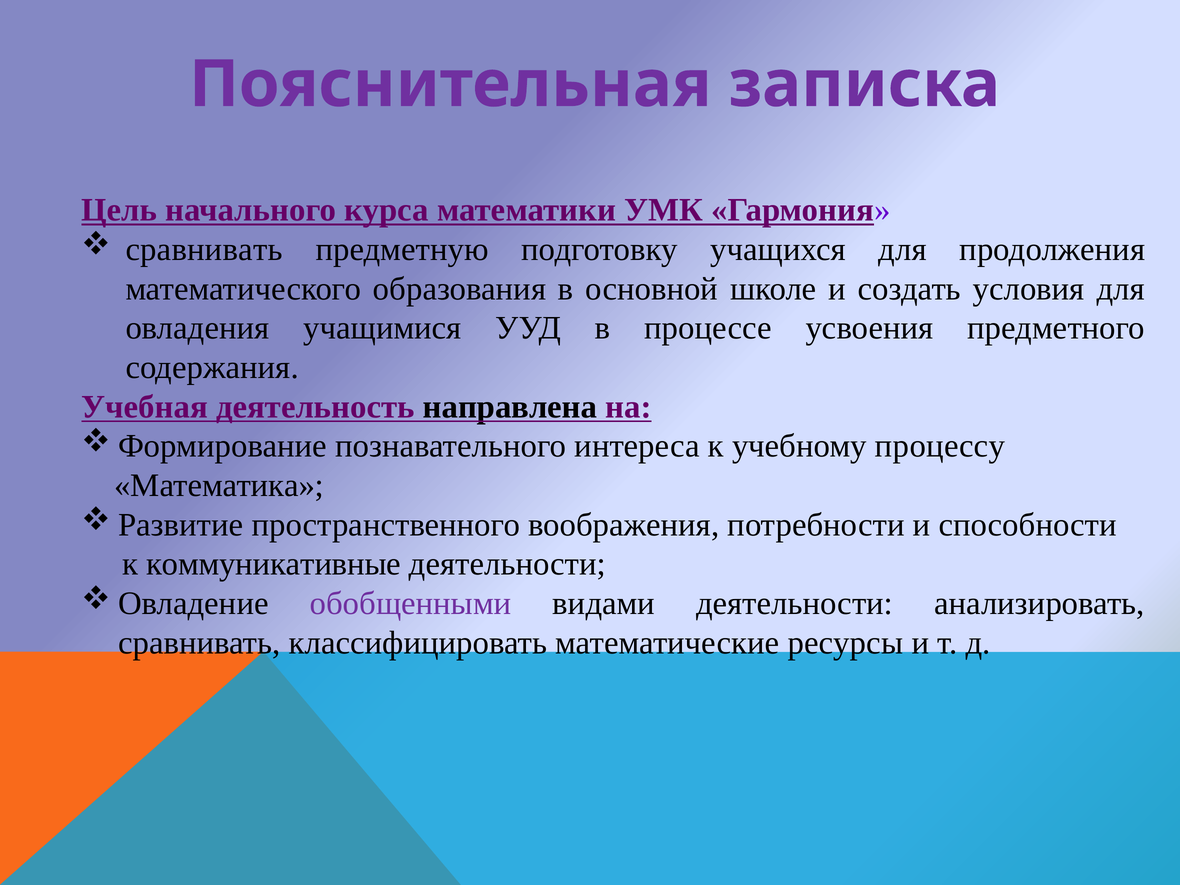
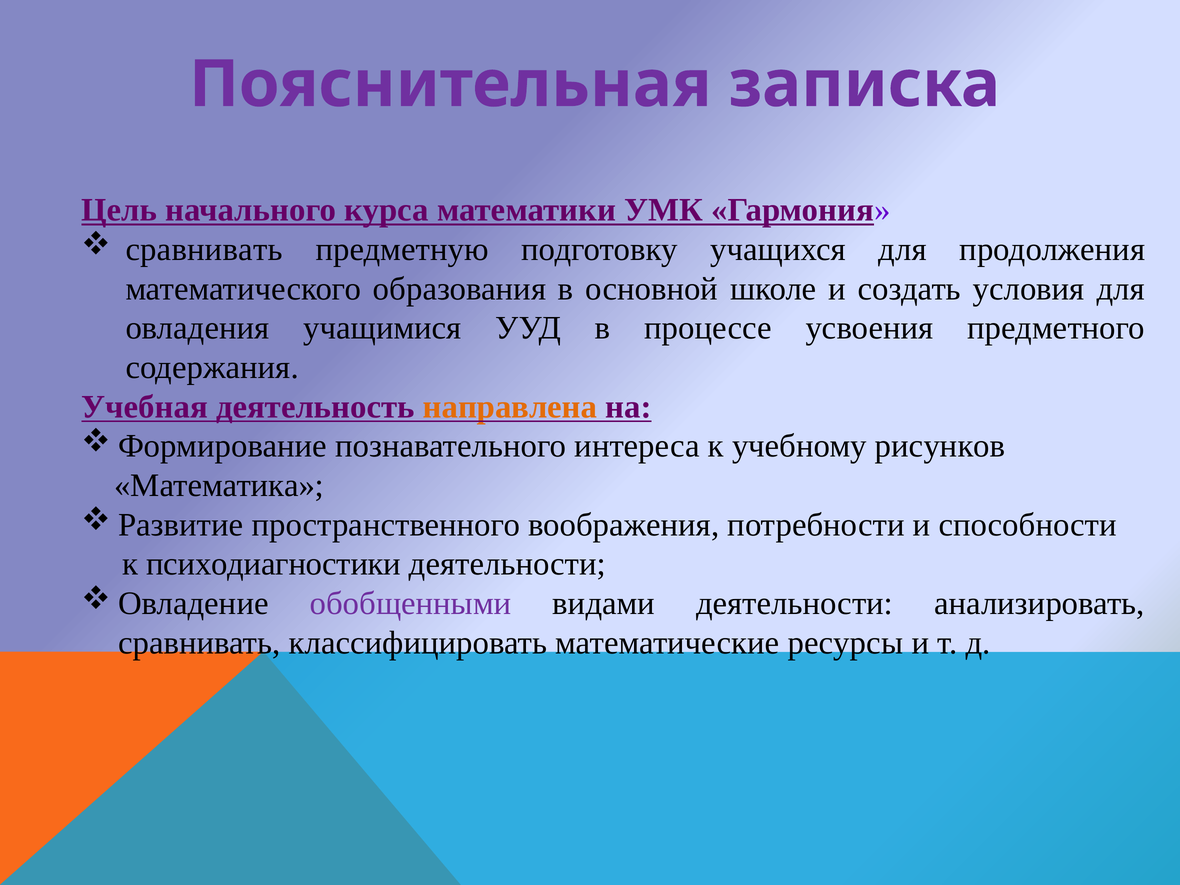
направлена colour: black -> orange
процессу: процессу -> рисунков
коммуникативные: коммуникативные -> психодиагностики
